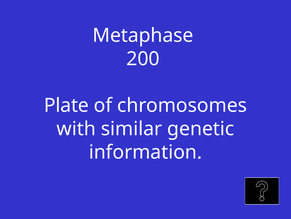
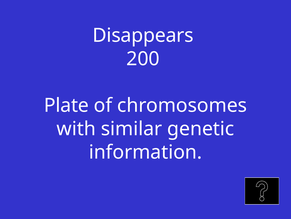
Metaphase: Metaphase -> Disappears
